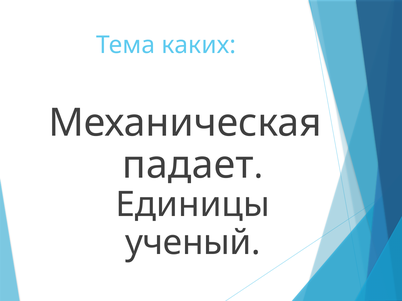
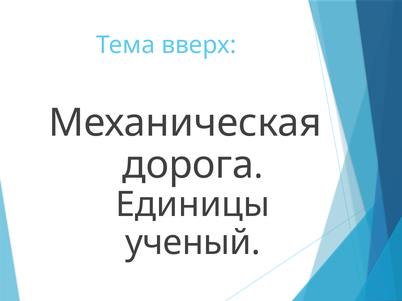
каких: каких -> вверх
падает: падает -> дорога
